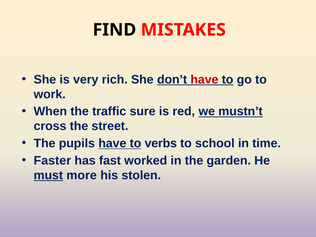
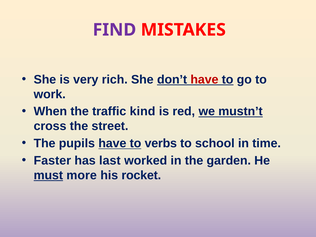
FIND colour: black -> purple
sure: sure -> kind
fast: fast -> last
stolen: stolen -> rocket
